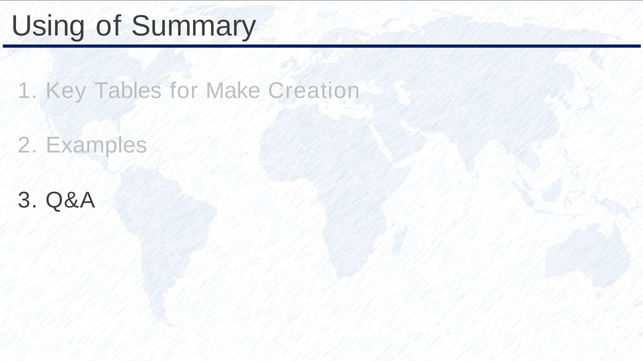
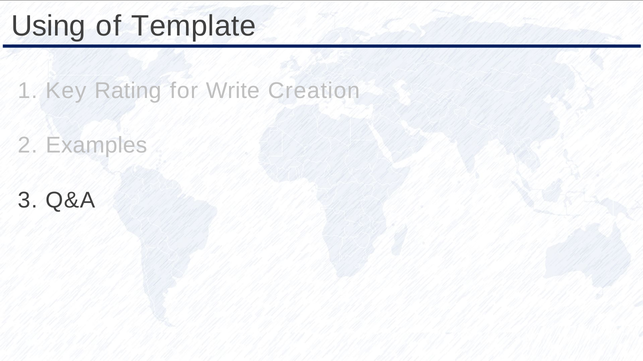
Summary: Summary -> Template
Tables: Tables -> Rating
Make: Make -> Write
